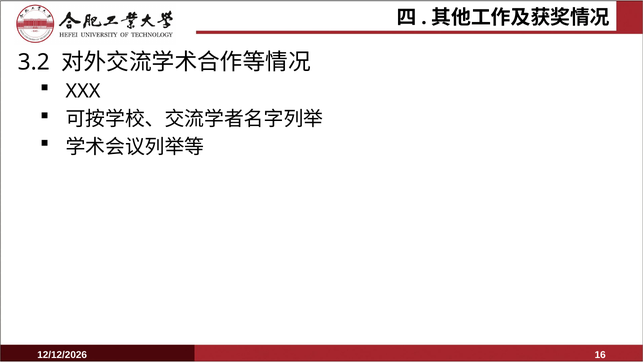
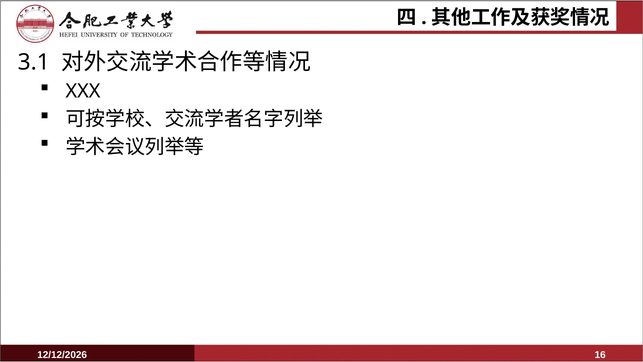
3.2: 3.2 -> 3.1
